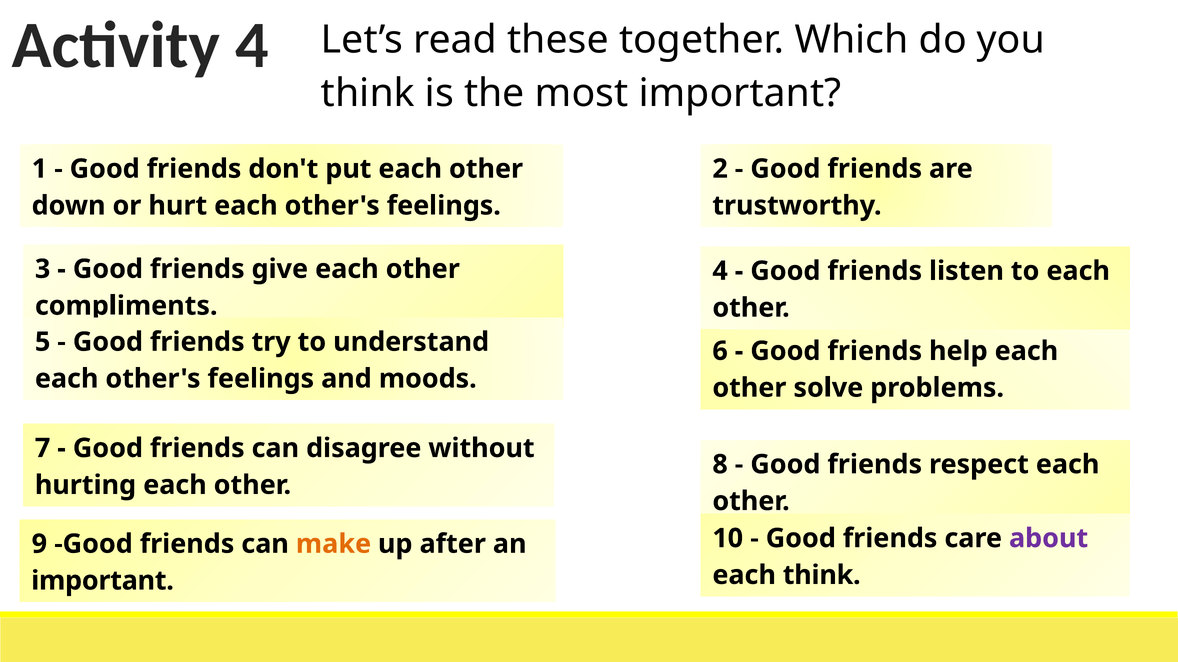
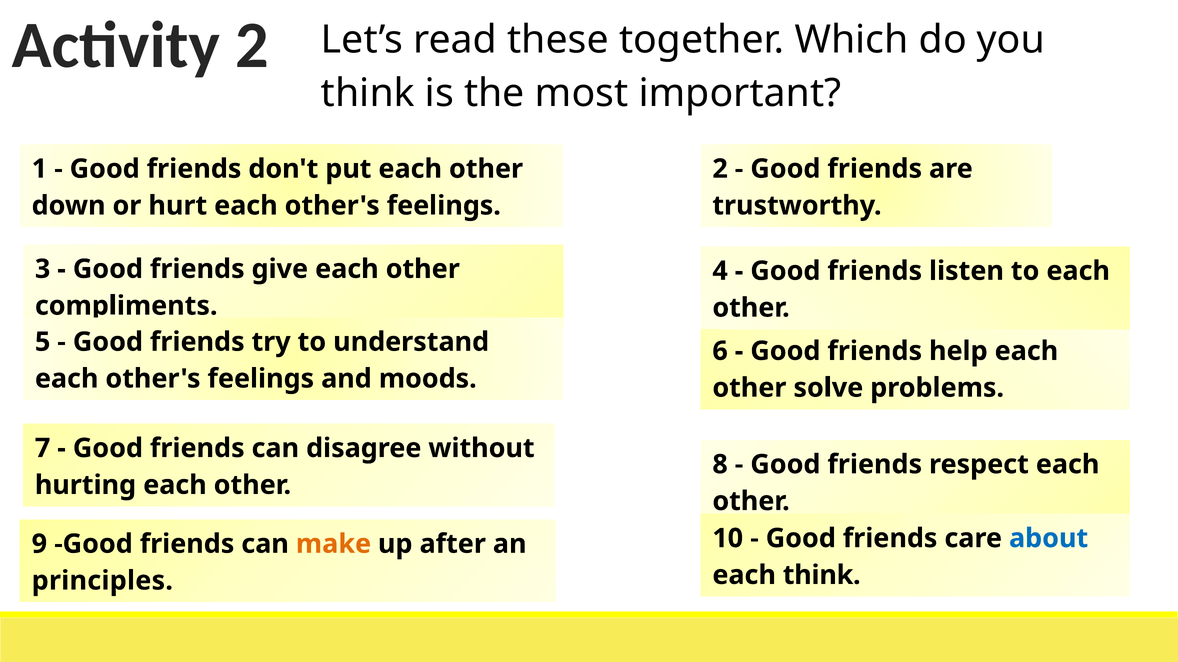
Activity 4: 4 -> 2
about colour: purple -> blue
important at (103, 581): important -> principles
